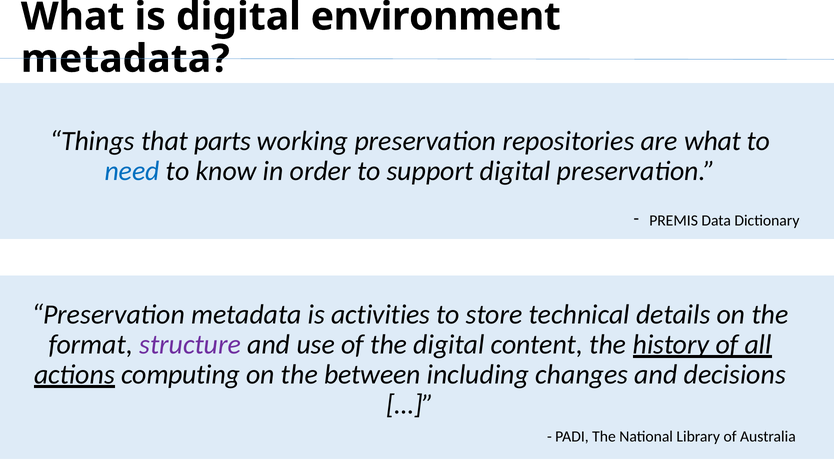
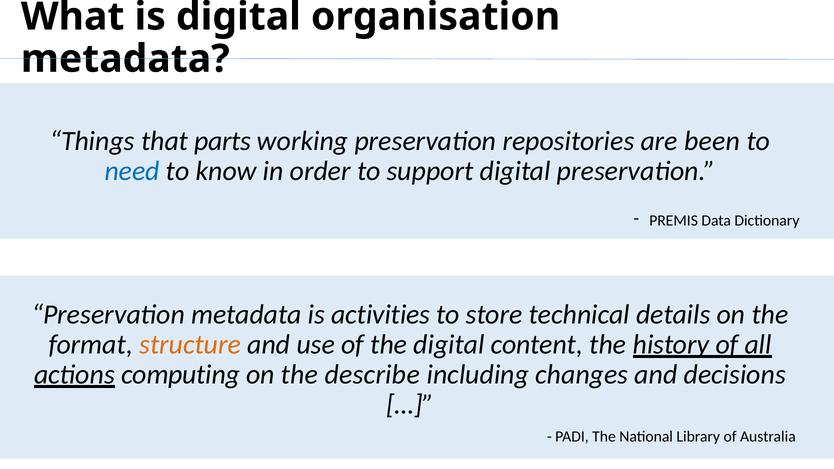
environment: environment -> organisation
are what: what -> been
structure colour: purple -> orange
between: between -> describe
